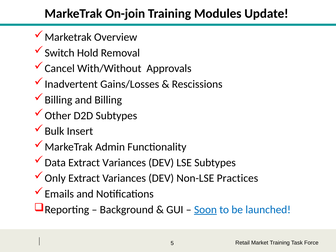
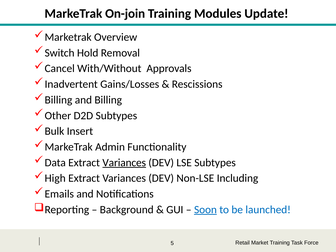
Variances at (124, 163) underline: none -> present
Only: Only -> High
Practices: Practices -> Including
